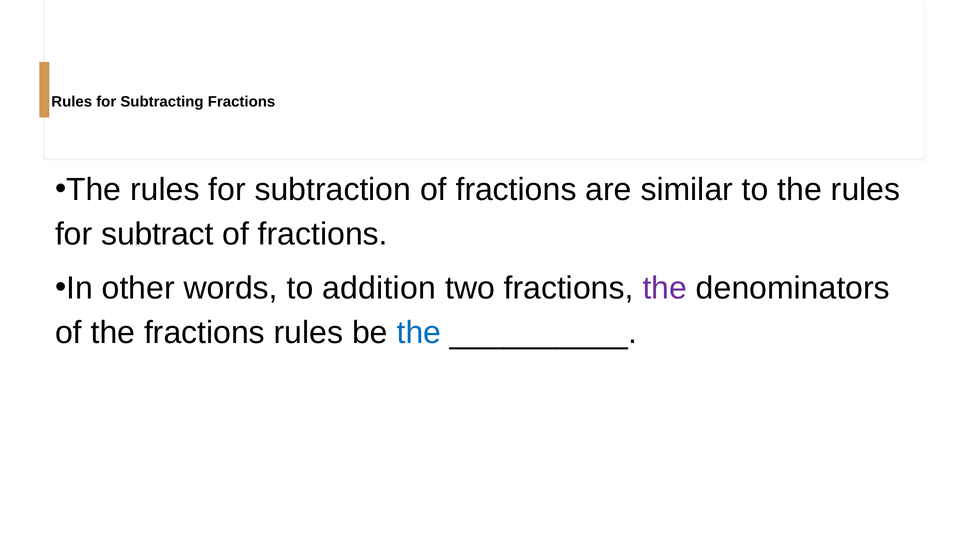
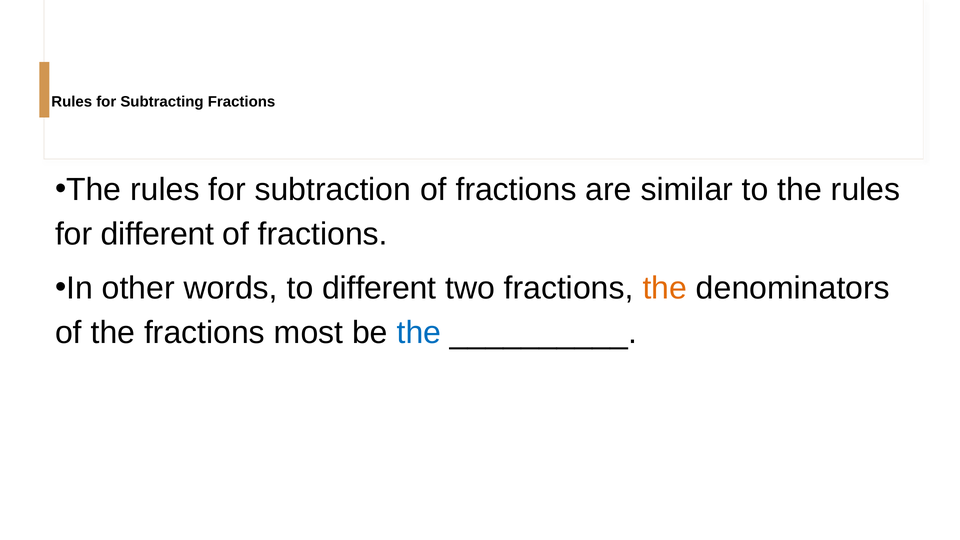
for subtract: subtract -> different
to addition: addition -> different
the at (665, 288) colour: purple -> orange
fractions rules: rules -> most
